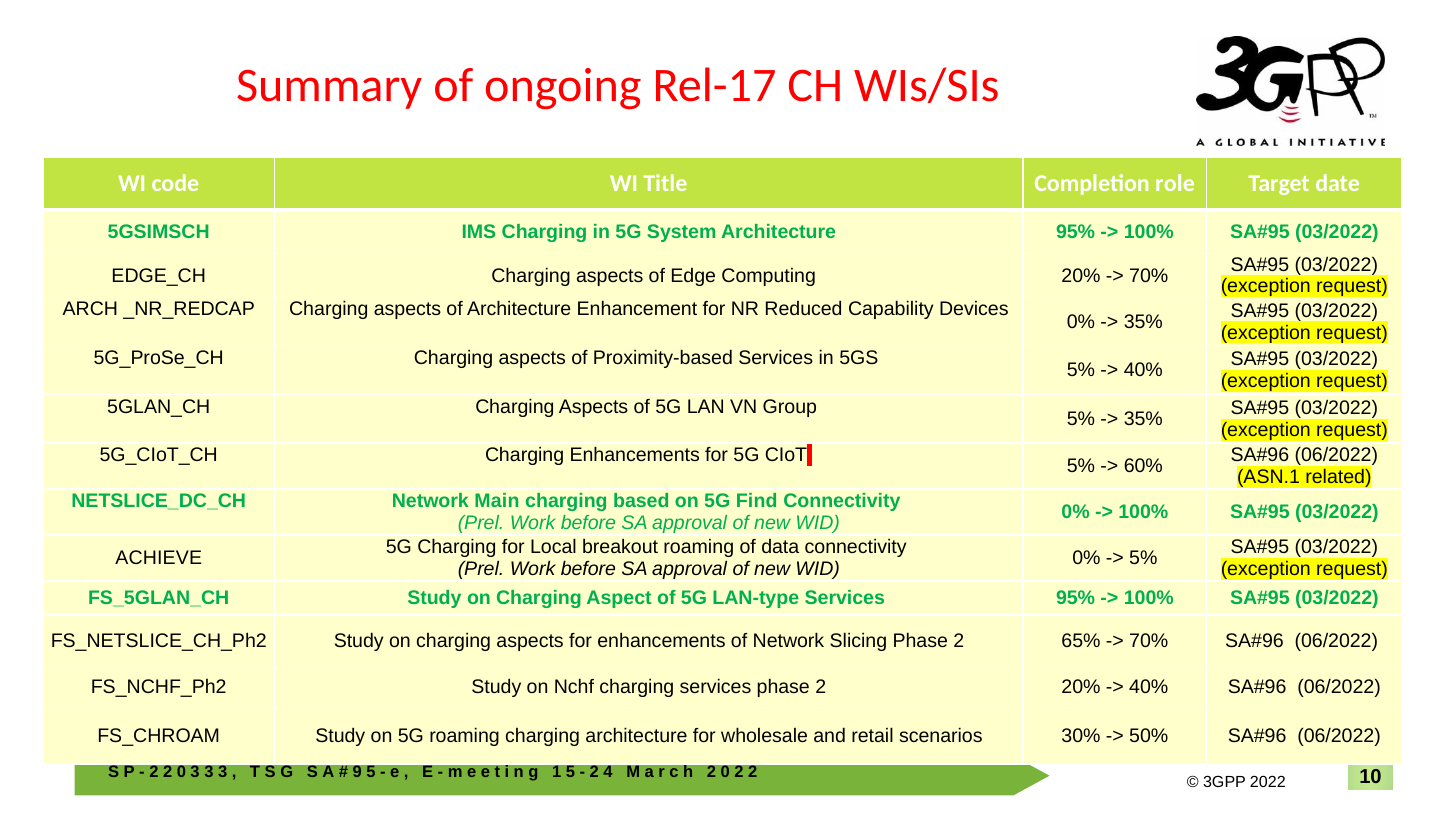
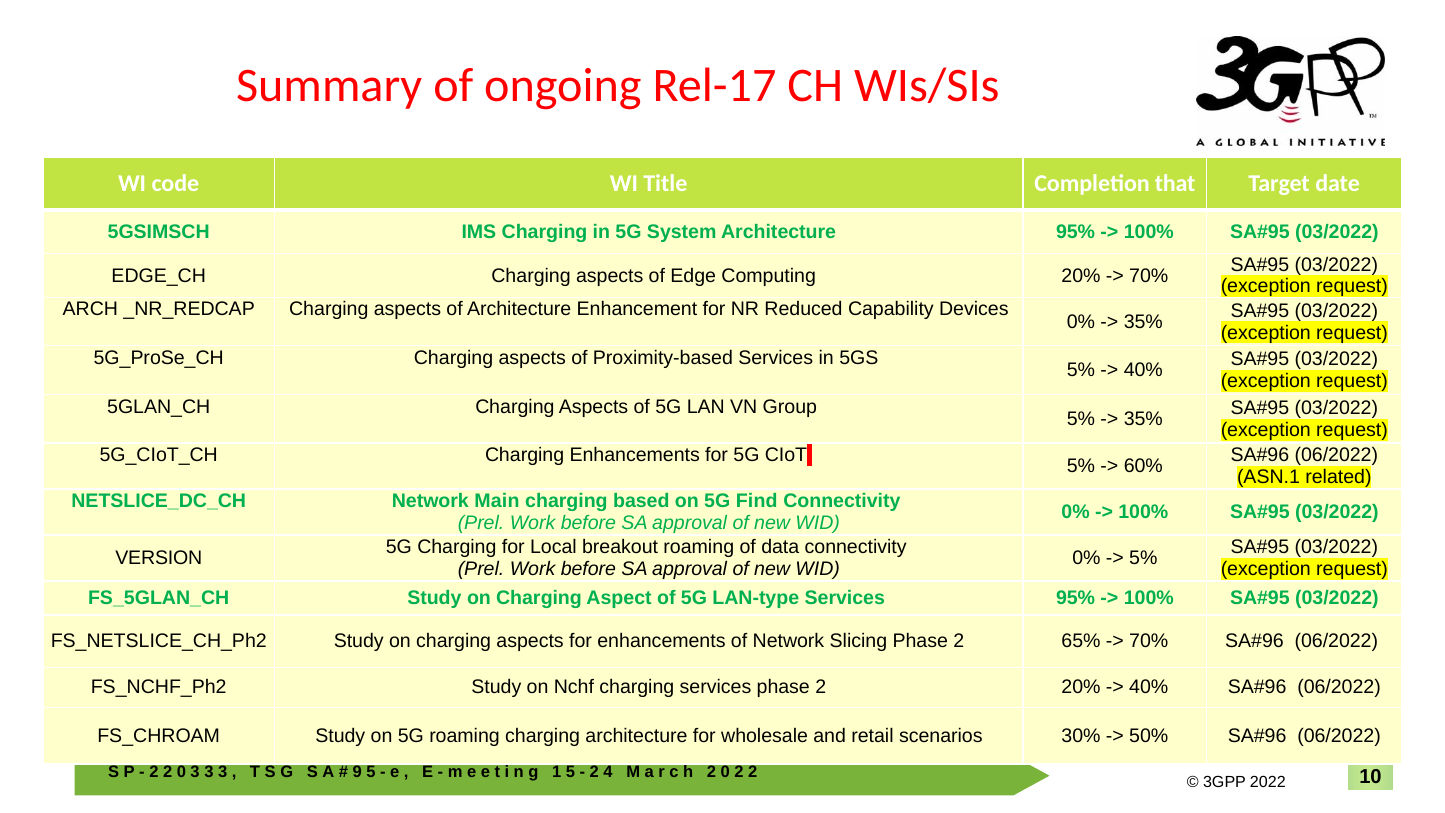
role: role -> that
ACHIEVE: ACHIEVE -> VERSION
